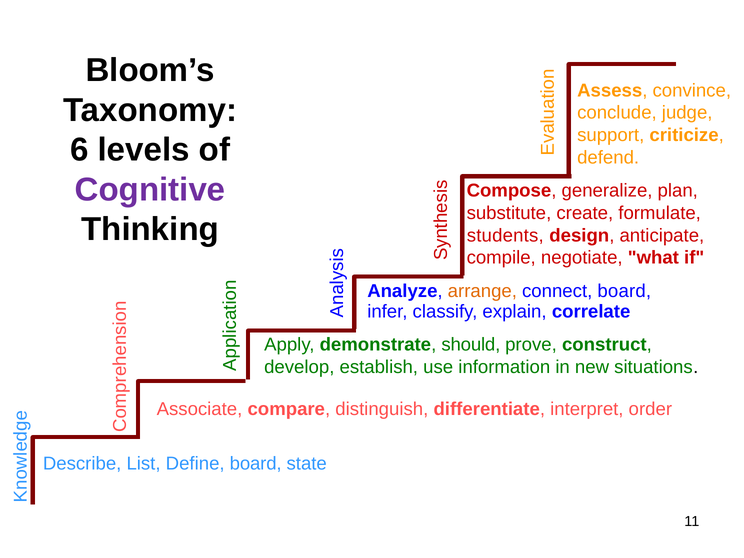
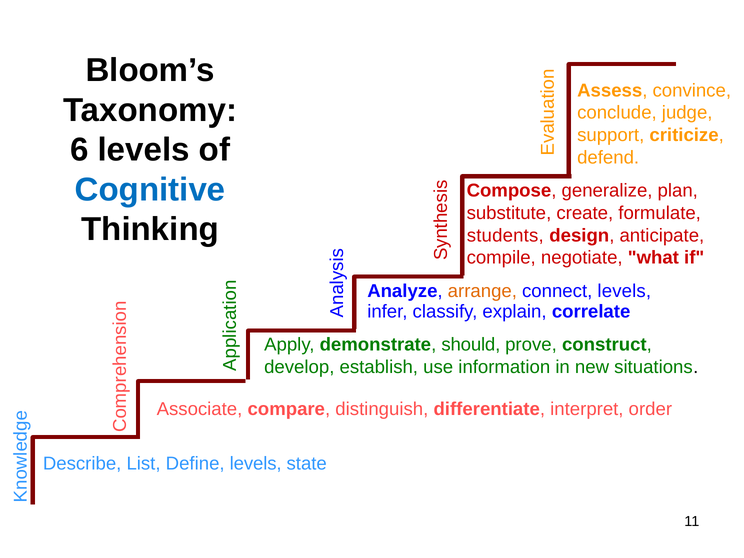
Cognitive colour: purple -> blue
connect board: board -> levels
Define board: board -> levels
